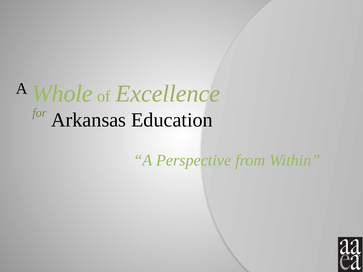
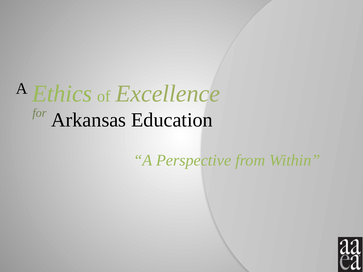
Whole: Whole -> Ethics
